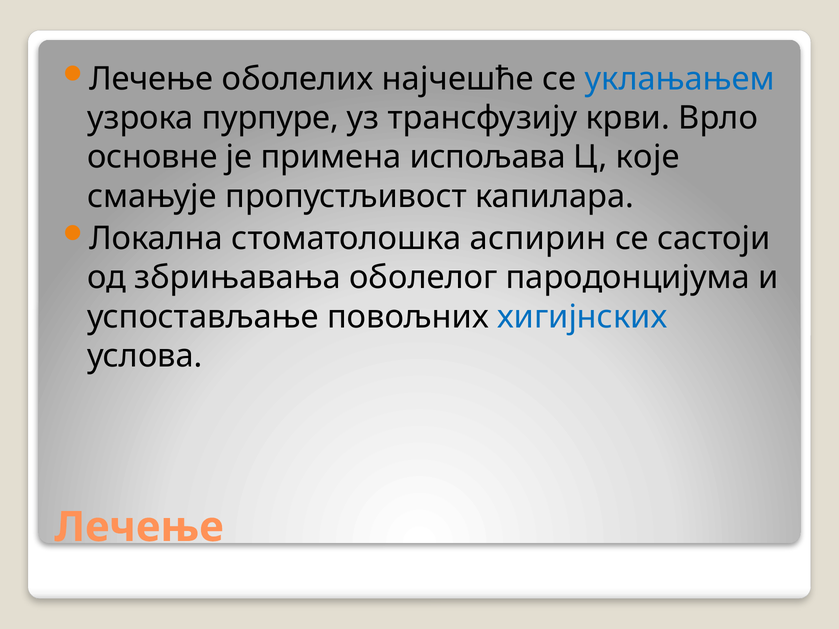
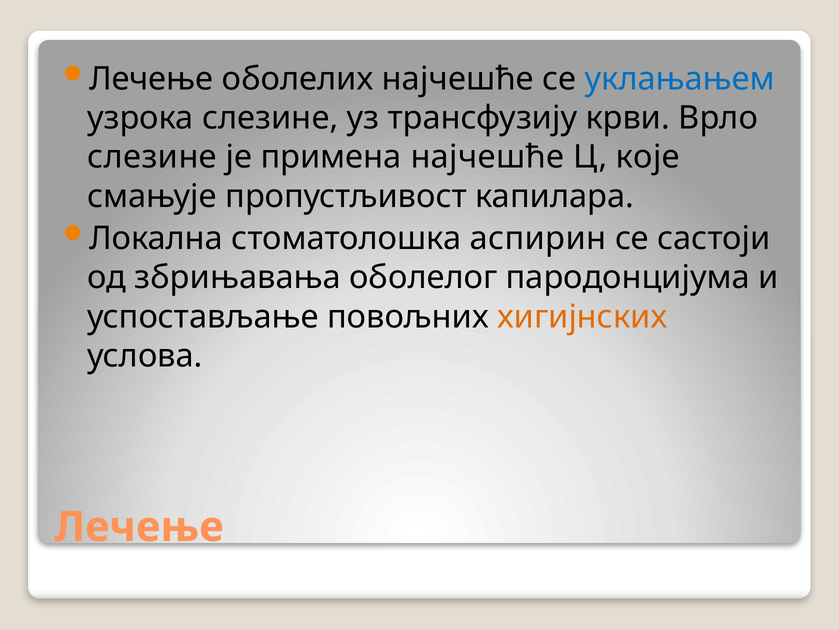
узрока пурпуре: пурпуре -> слезине
основне at (152, 157): основне -> слезине
примена испољава: испољава -> најчешће
хигијнских colour: blue -> orange
